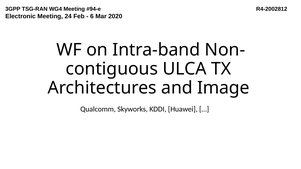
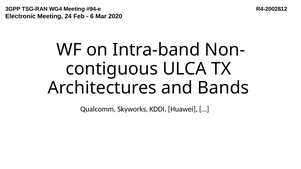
Image: Image -> Bands
